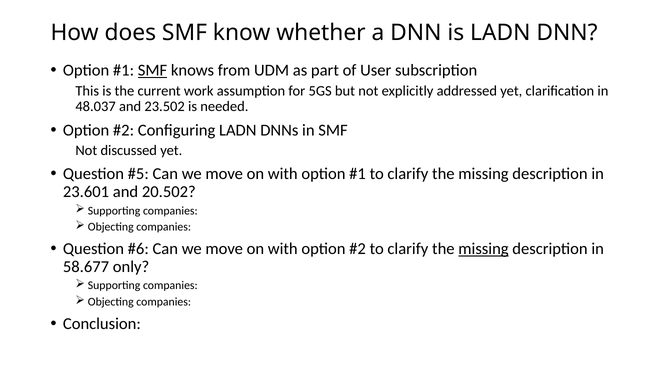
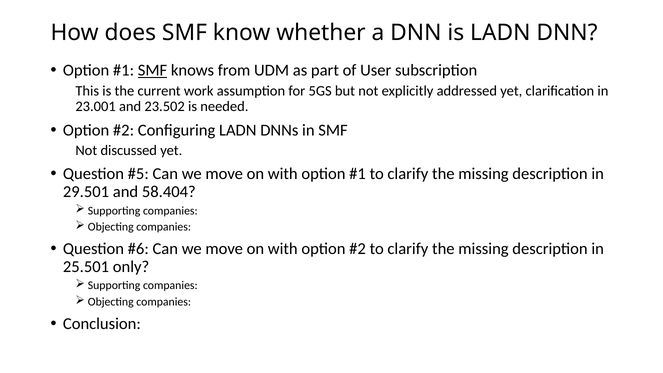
48.037: 48.037 -> 23.001
23.601: 23.601 -> 29.501
20.502: 20.502 -> 58.404
missing at (483, 249) underline: present -> none
58.677: 58.677 -> 25.501
